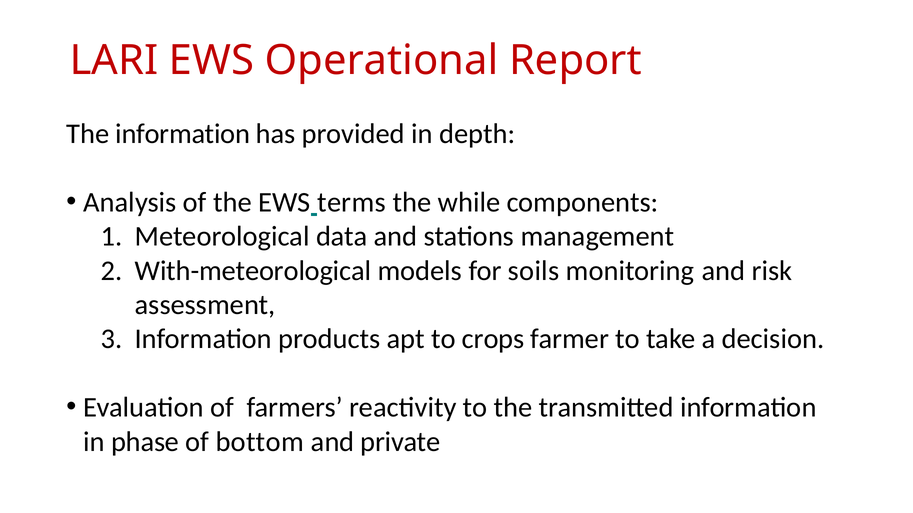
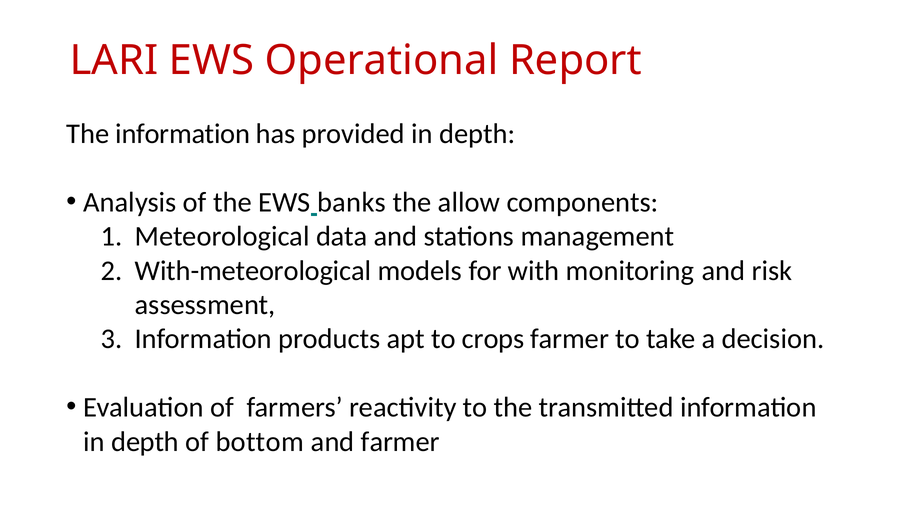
terms: terms -> banks
while: while -> allow
soils: soils -> with
phase at (145, 442): phase -> depth
and private: private -> farmer
